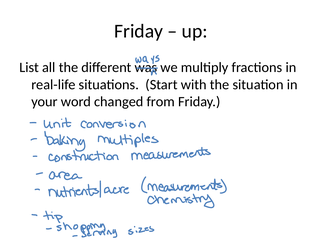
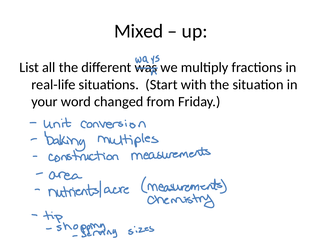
Friday at (139, 31): Friday -> Mixed
